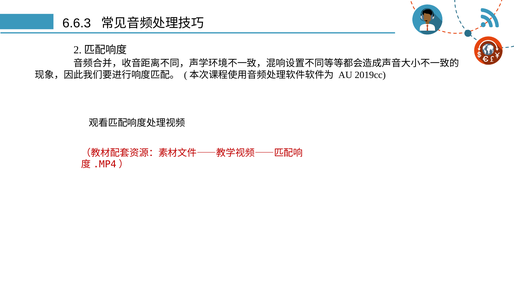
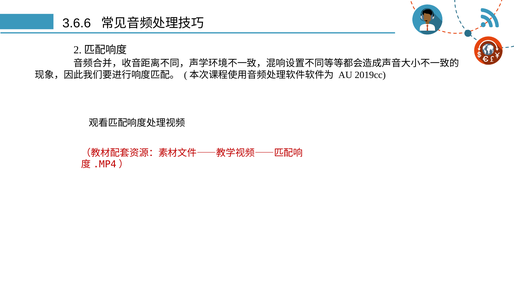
6.6.3: 6.6.3 -> 3.6.6
